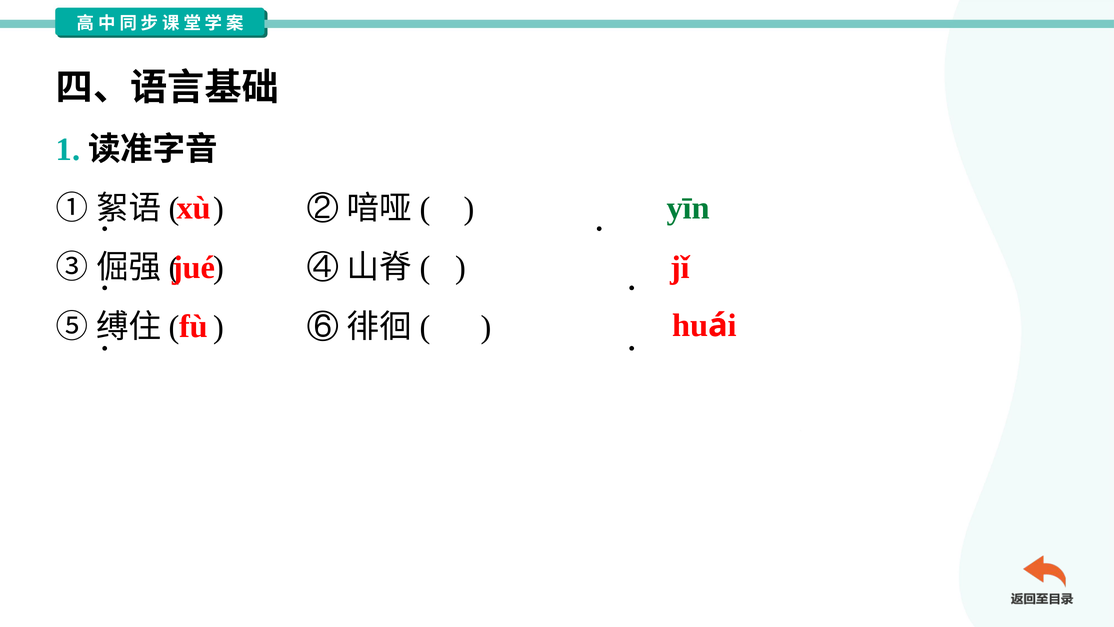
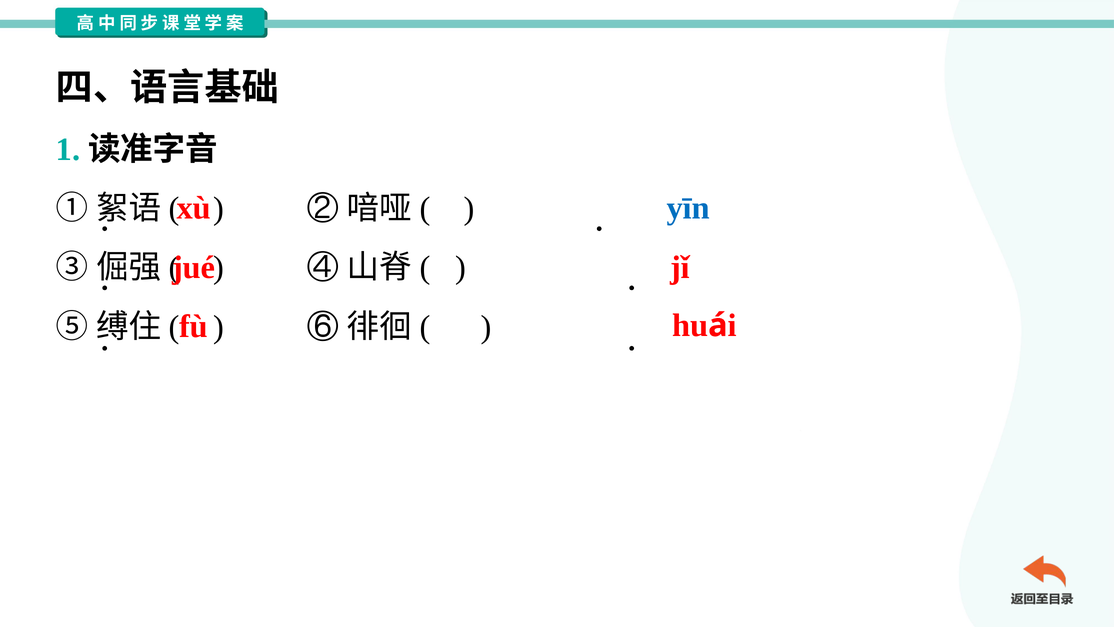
yīn colour: green -> blue
